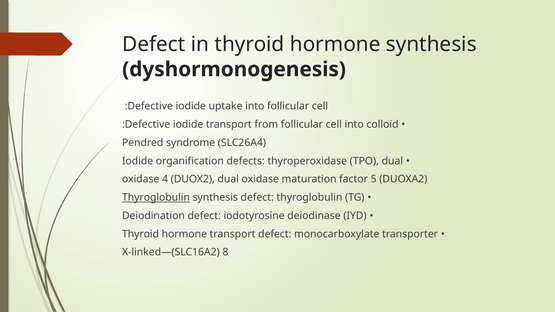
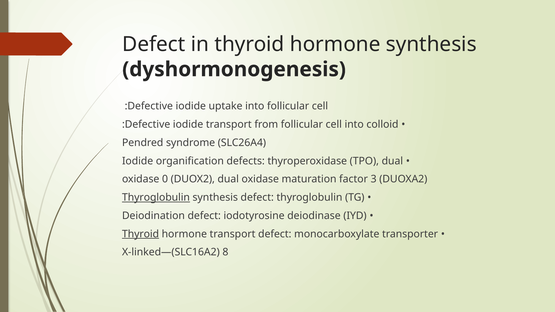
4: 4 -> 0
5: 5 -> 3
Thyroid at (141, 234) underline: none -> present
